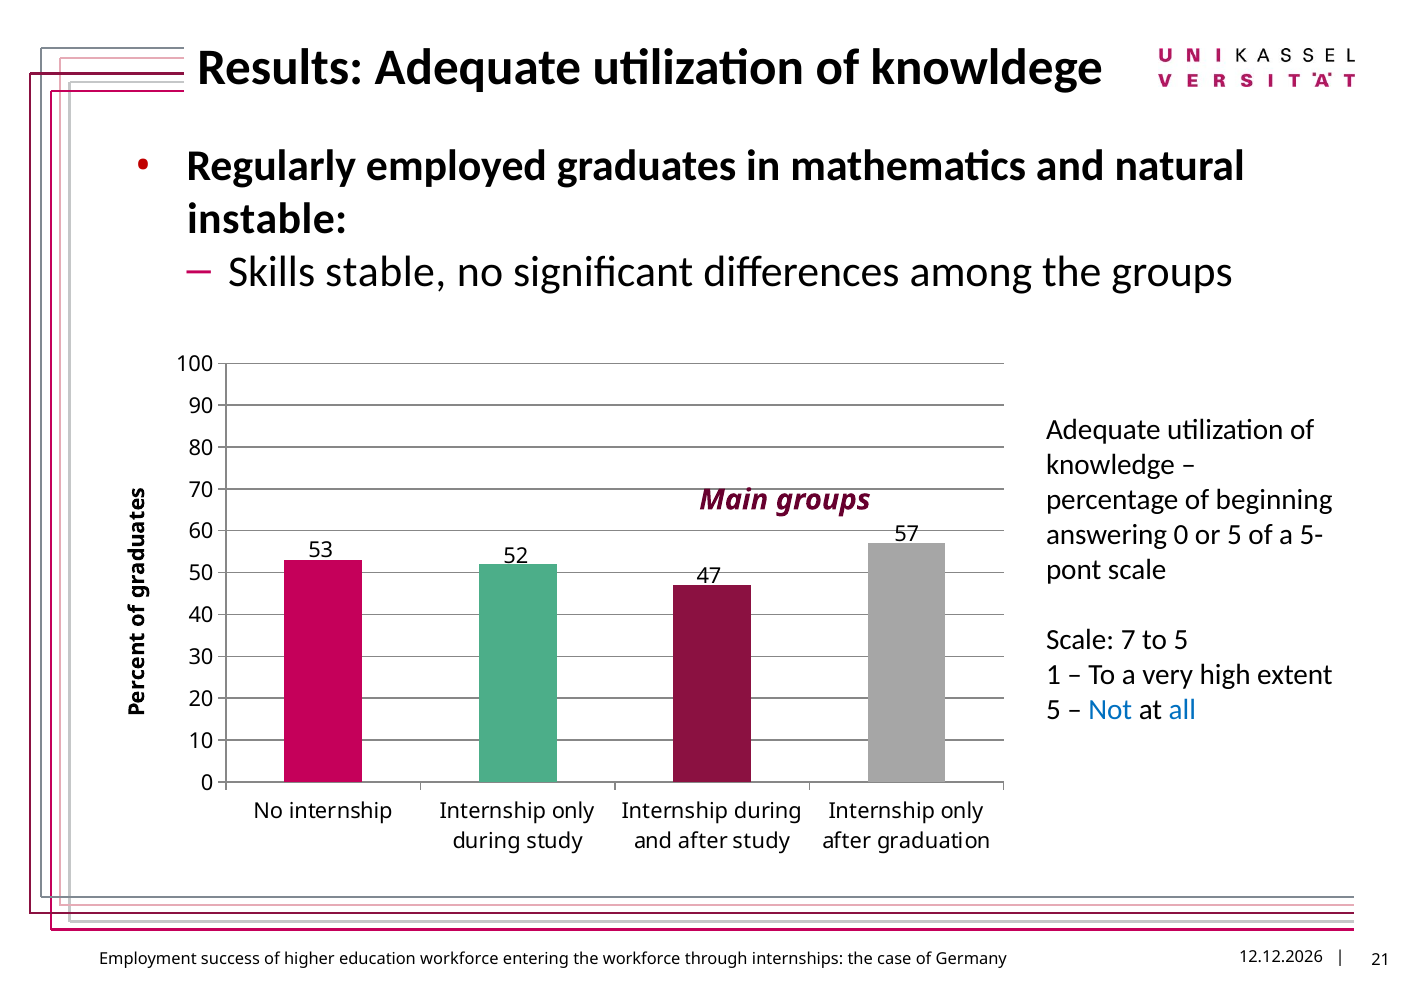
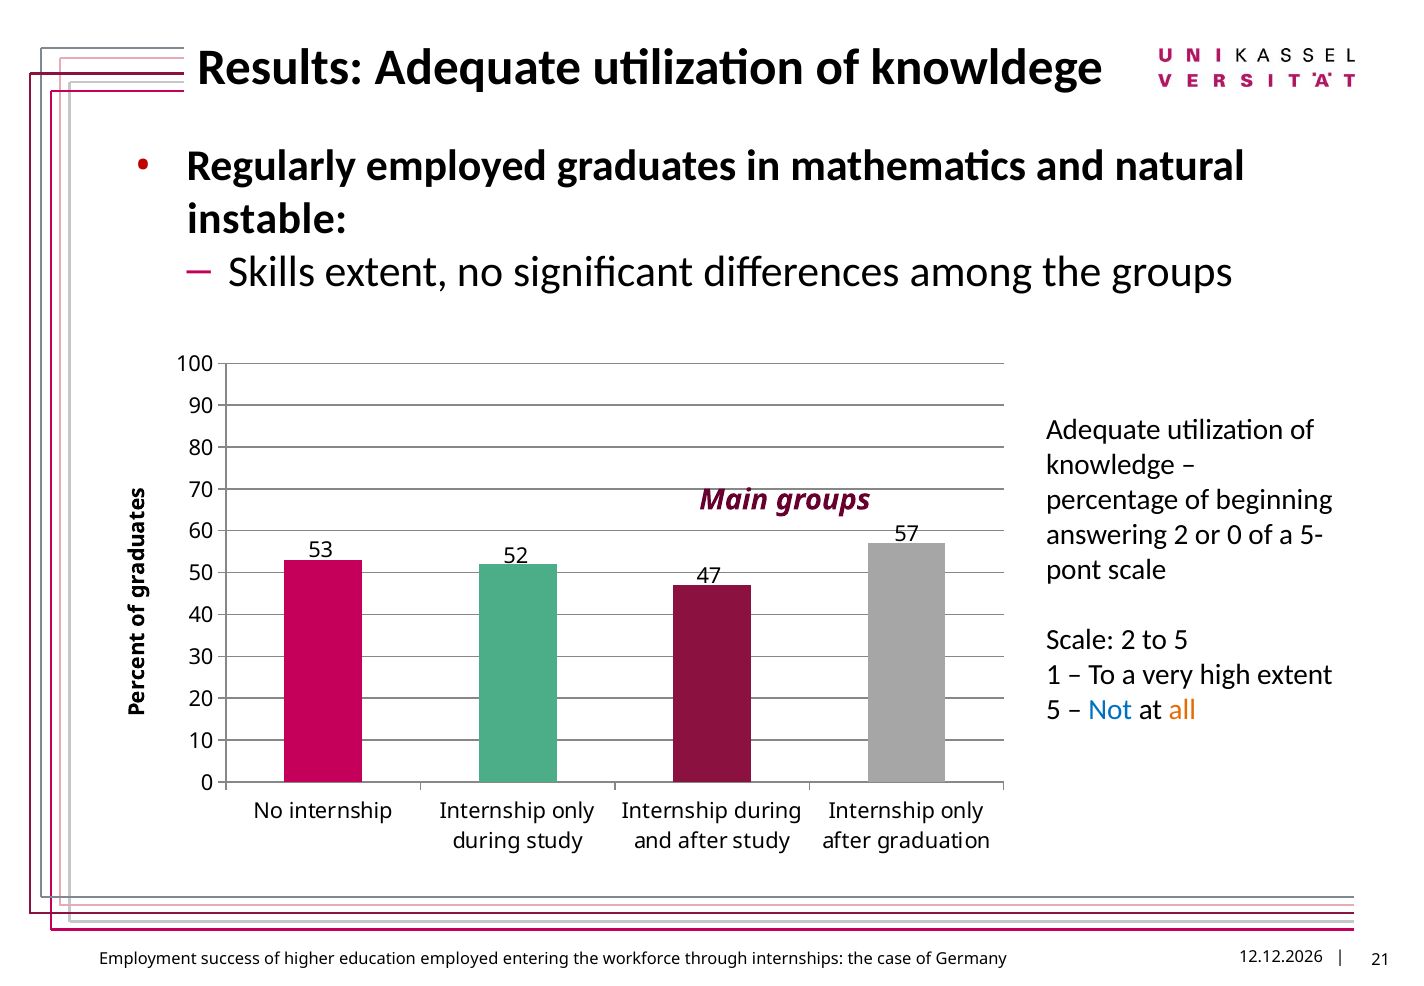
Skills stable: stable -> extent
answering 0: 0 -> 2
or 5: 5 -> 0
Scale 7: 7 -> 2
all colour: blue -> orange
workforce at (459, 959): workforce -> employed
